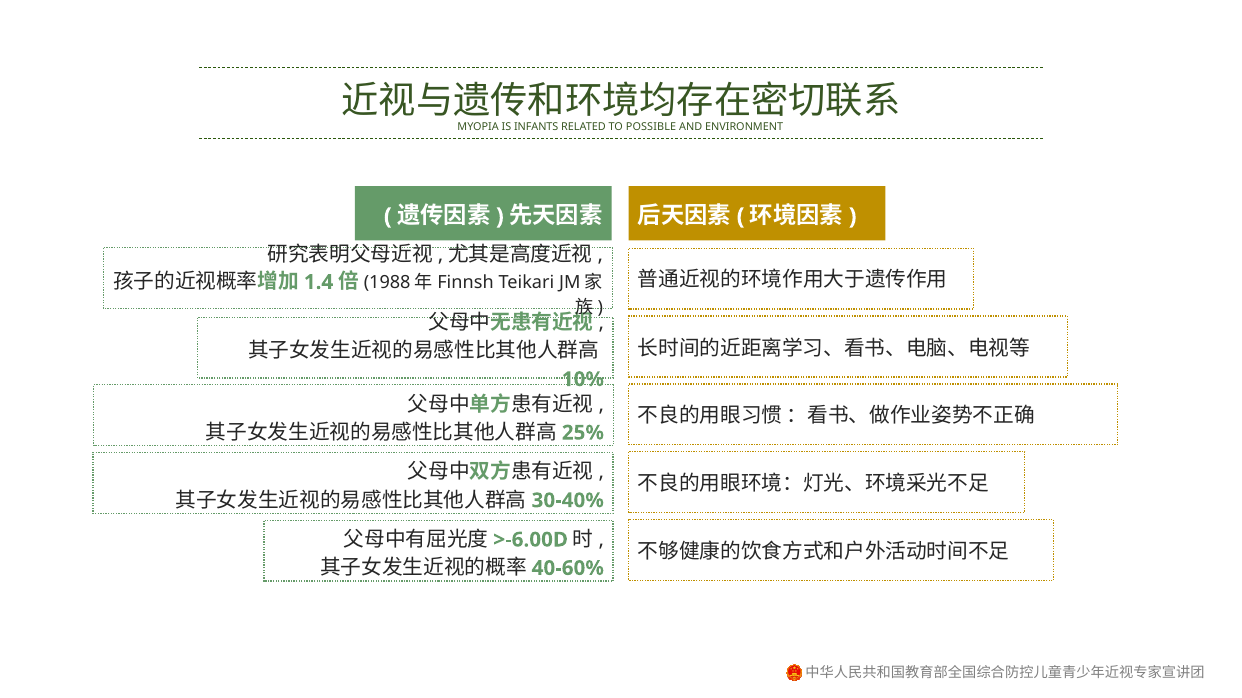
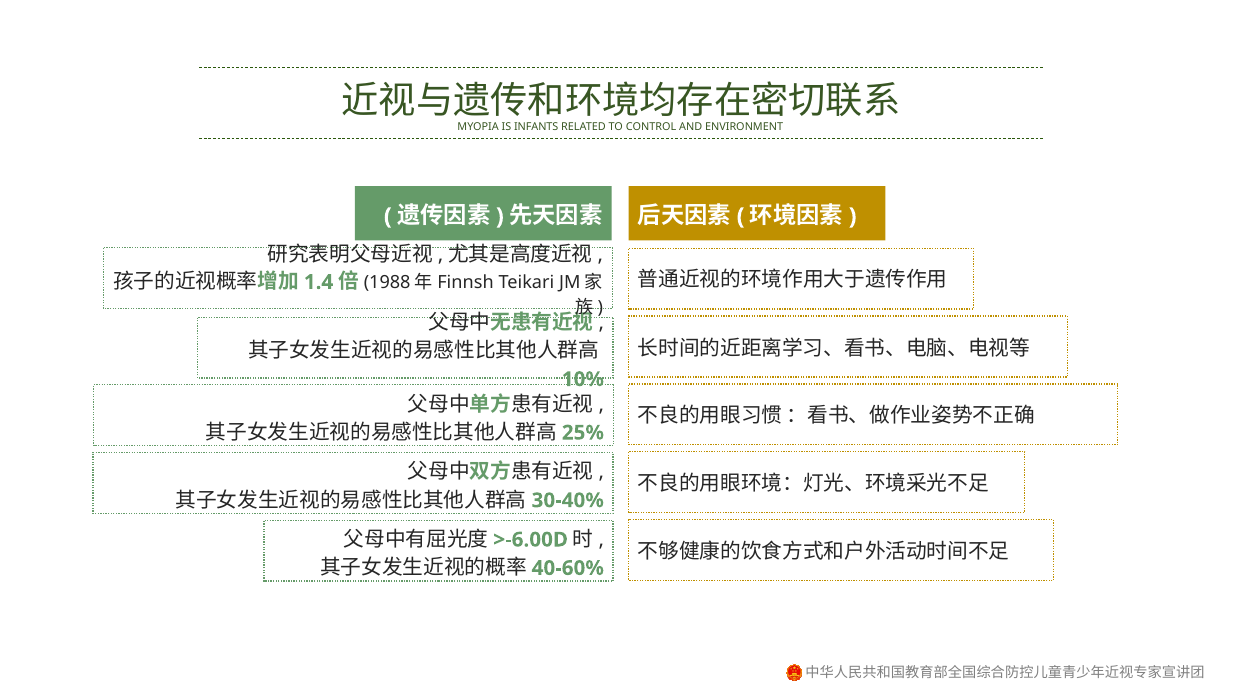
POSSIBLE: POSSIBLE -> CONTROL
